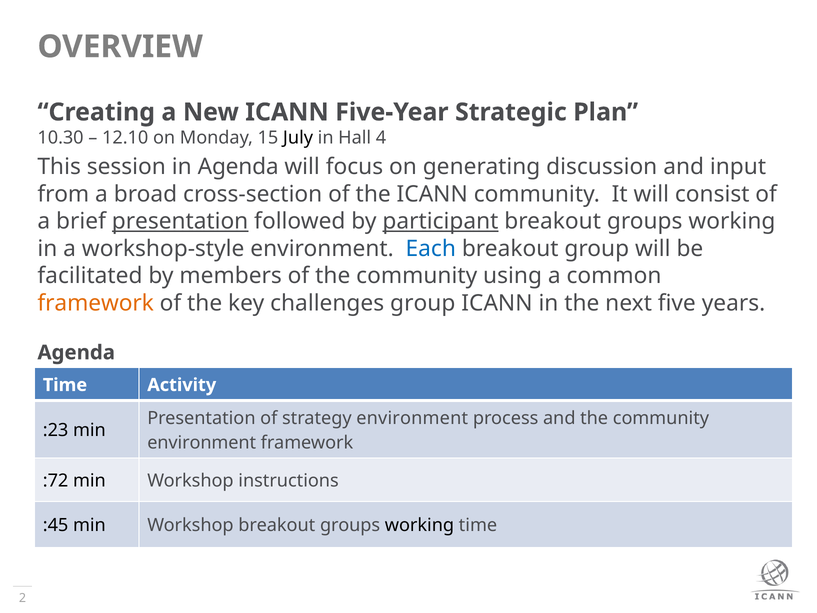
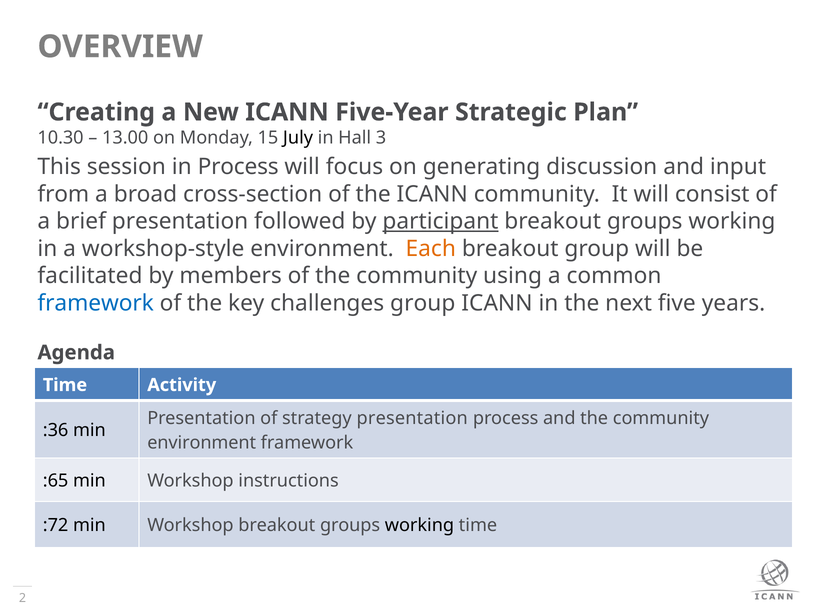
12.10: 12.10 -> 13.00
4: 4 -> 3
in Agenda: Agenda -> Process
presentation at (180, 221) underline: present -> none
Each colour: blue -> orange
framework at (96, 303) colour: orange -> blue
strategy environment: environment -> presentation
:23: :23 -> :36
:72: :72 -> :65
:45: :45 -> :72
